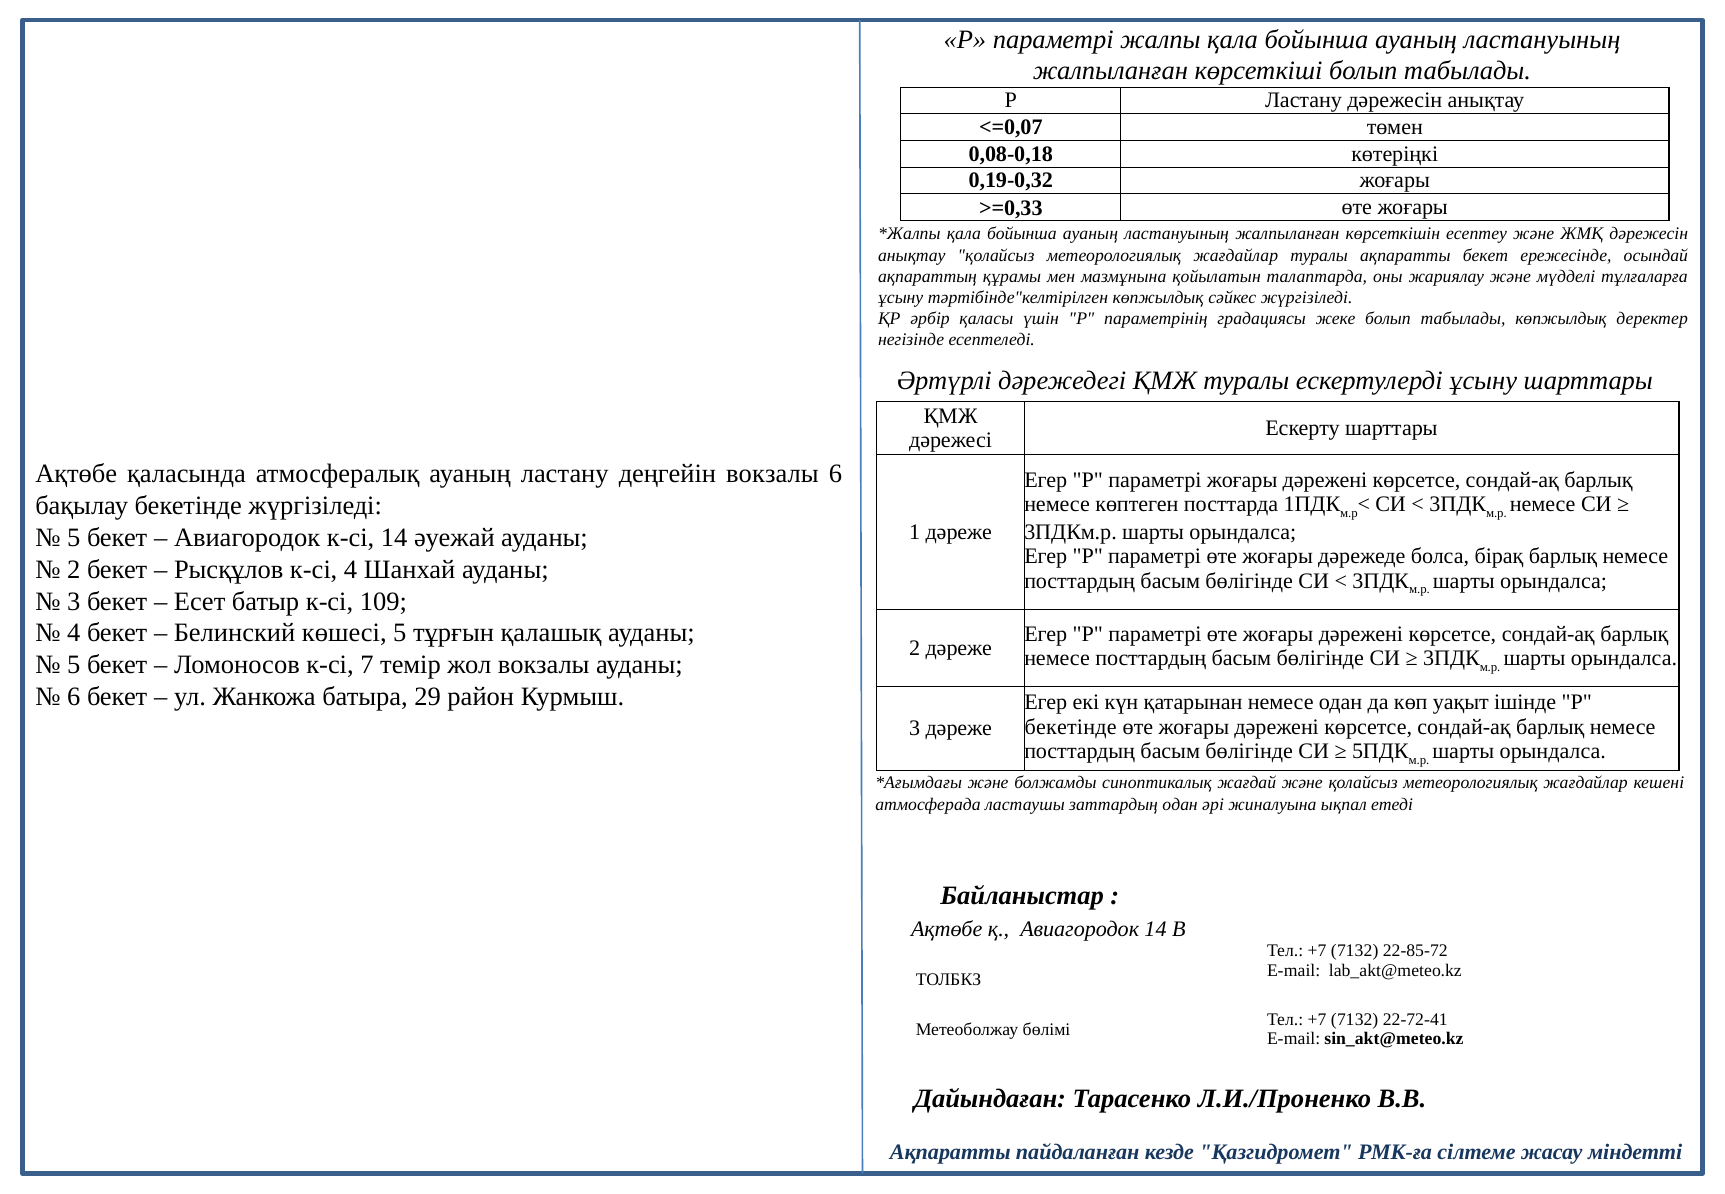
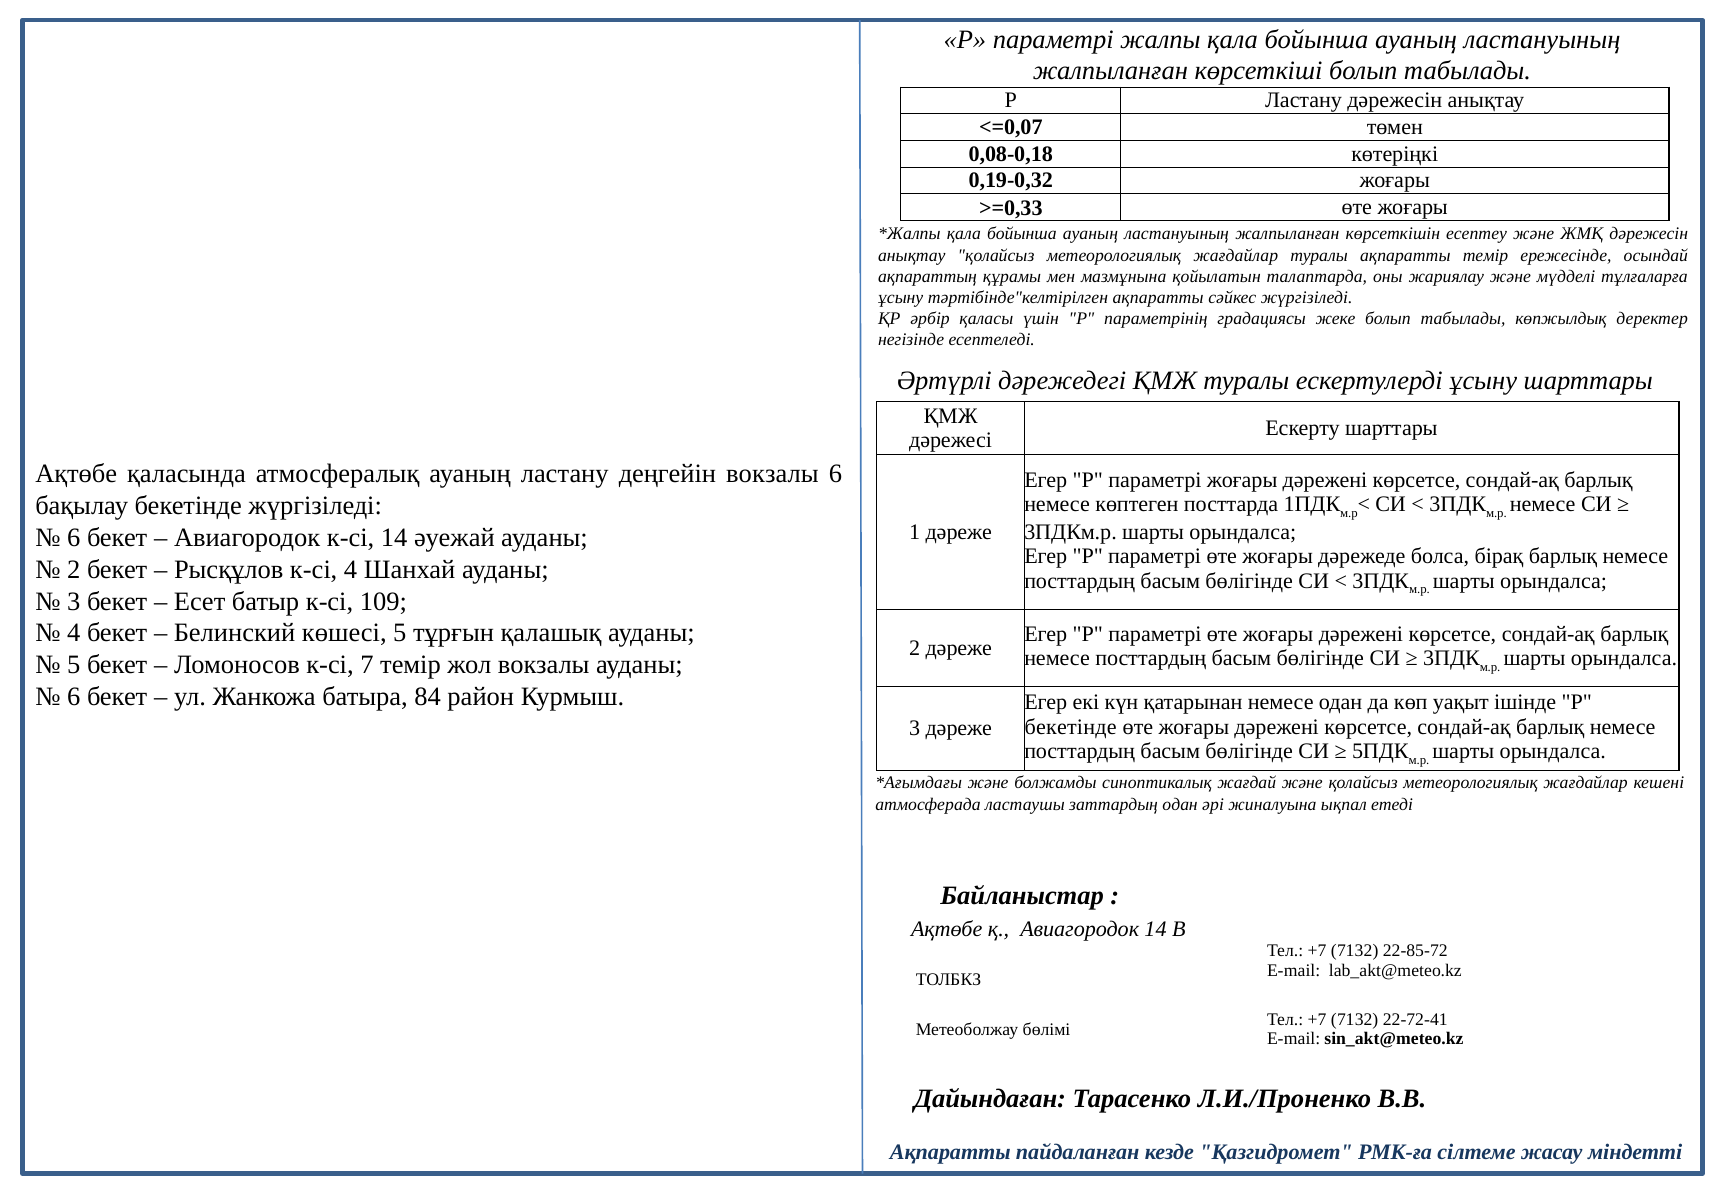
ақпаратты бекет: бекет -> темір
тәртібінде"келтірілген көпжылдық: көпжылдық -> ақпаратты
5 at (74, 538): 5 -> 6
29: 29 -> 84
